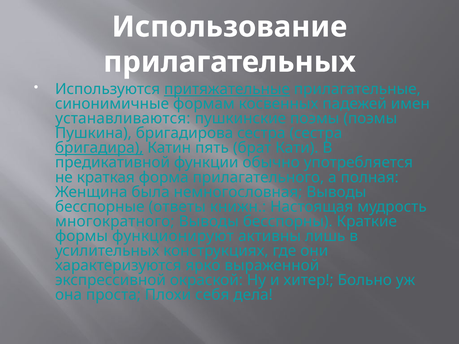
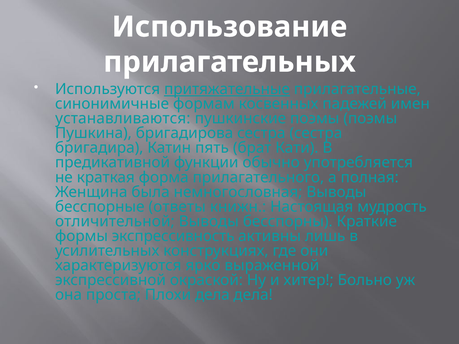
бригадира underline: present -> none
многократного: многократного -> отличительной
функционируют: функционируют -> экспрессивность
Плохи себя: себя -> дела
